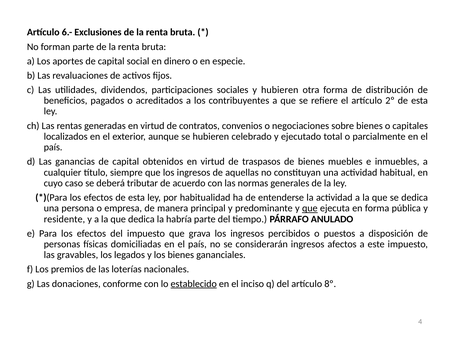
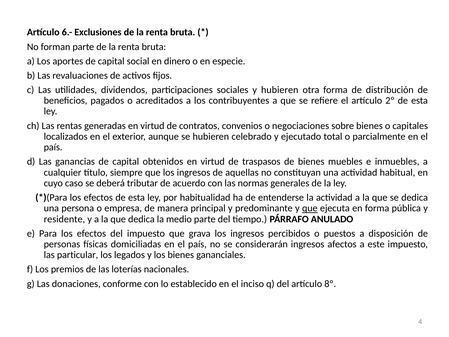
habría: habría -> medio
gravables: gravables -> particular
establecido underline: present -> none
